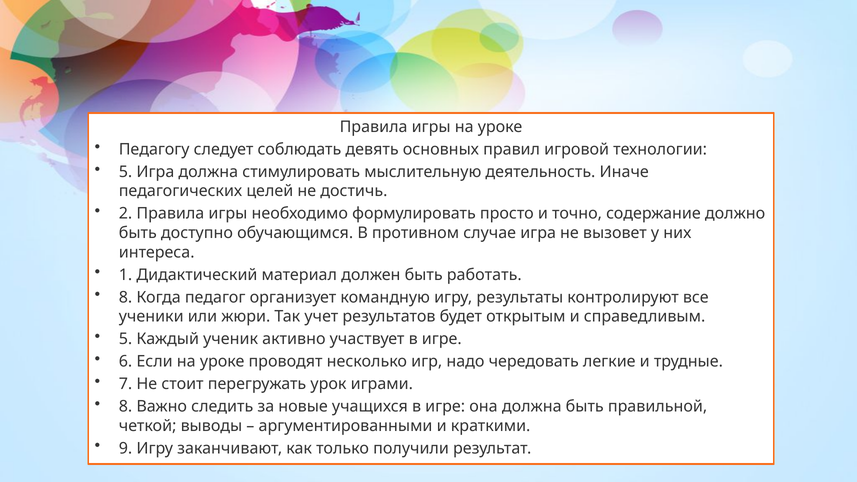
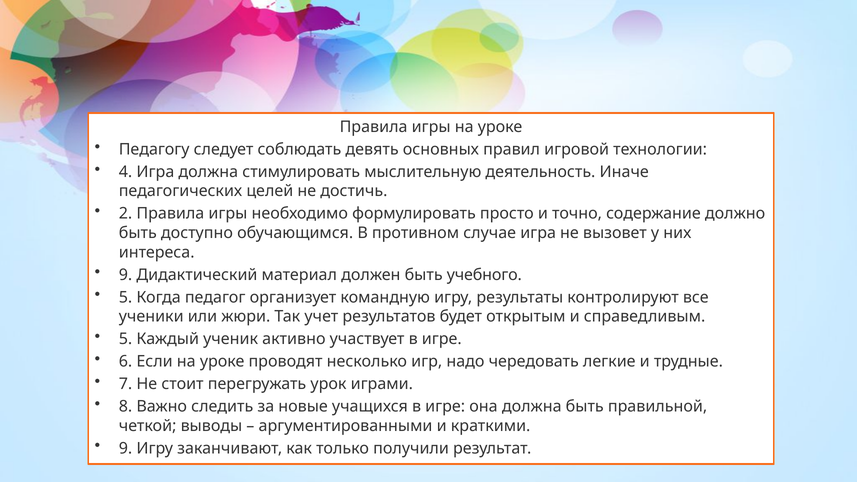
5 at (126, 172): 5 -> 4
1 at (126, 275): 1 -> 9
работать: работать -> учебного
8 at (126, 297): 8 -> 5
